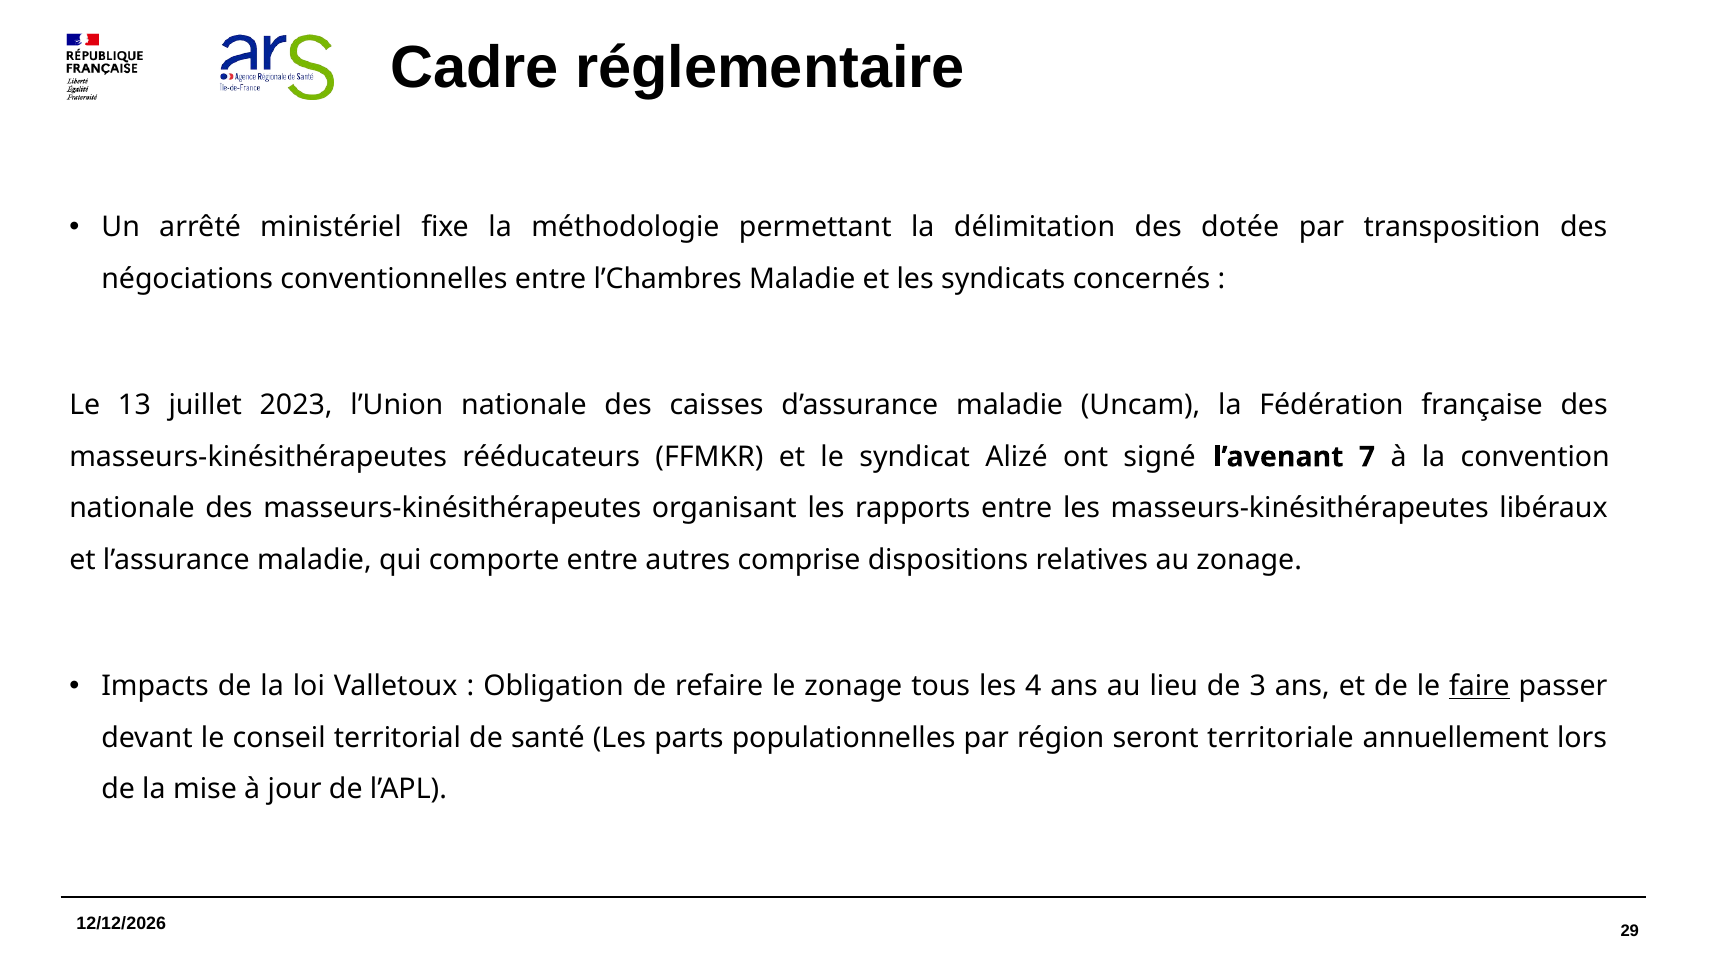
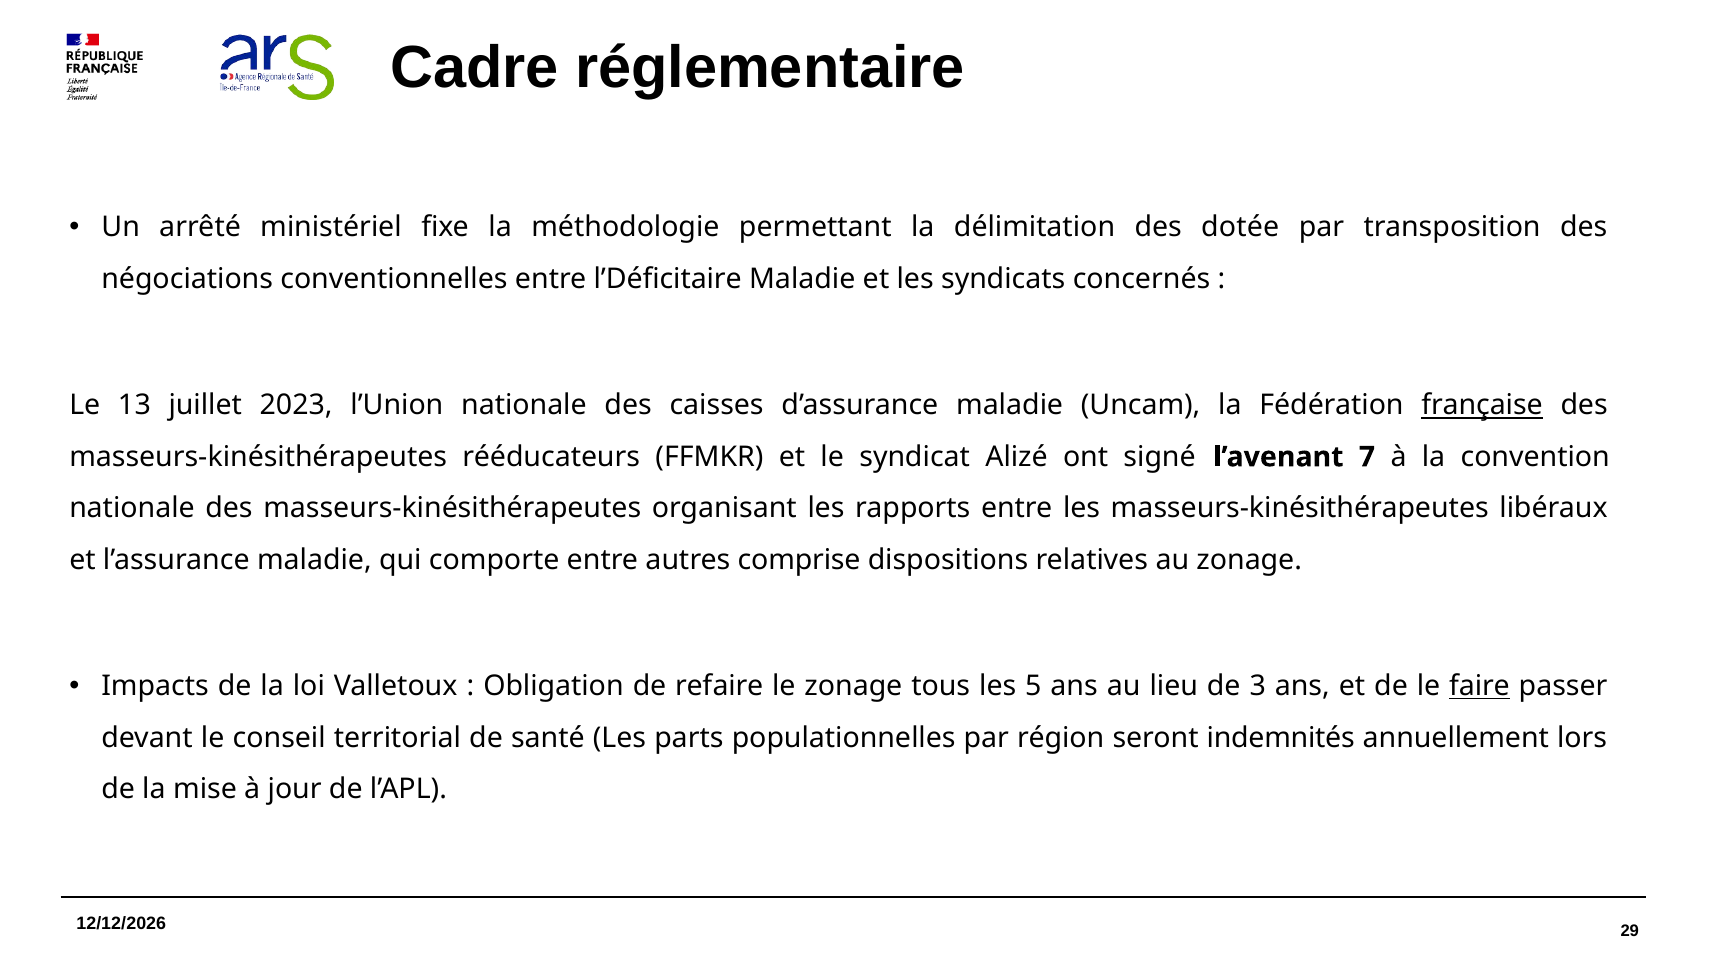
l’Chambres: l’Chambres -> l’Déficitaire
française underline: none -> present
4: 4 -> 5
territoriale: territoriale -> indemnités
